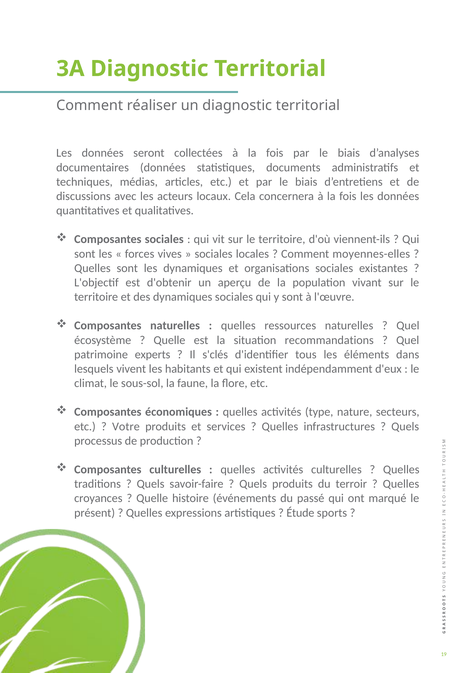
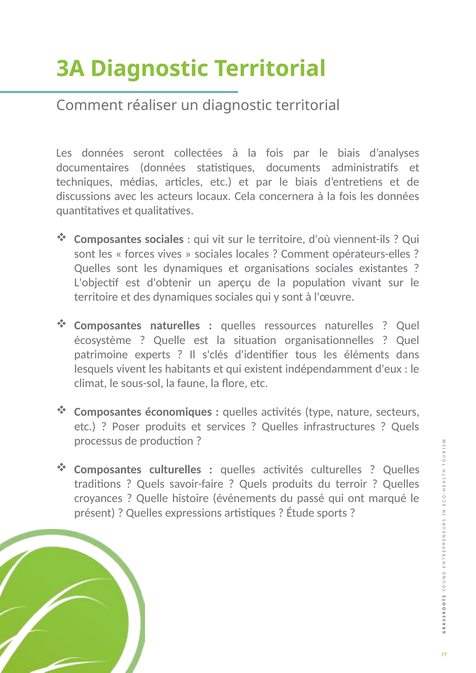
moyennes-elles: moyennes-elles -> opérateurs-elles
recommandations: recommandations -> organisationnelles
Votre: Votre -> Poser
